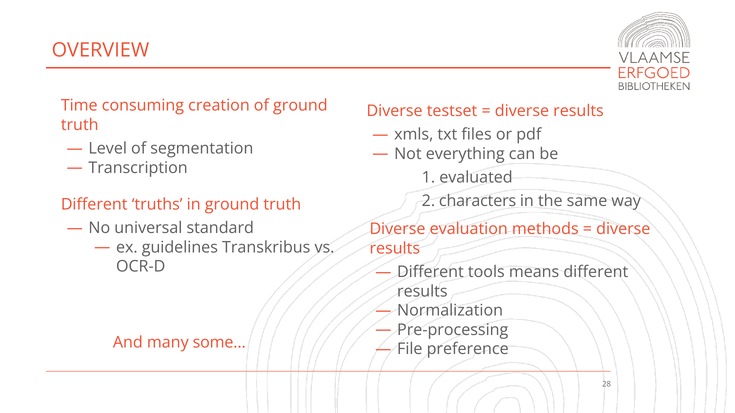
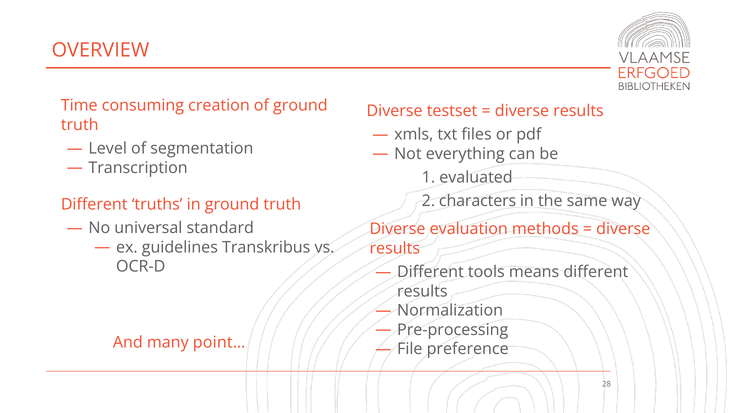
some…: some… -> point…
